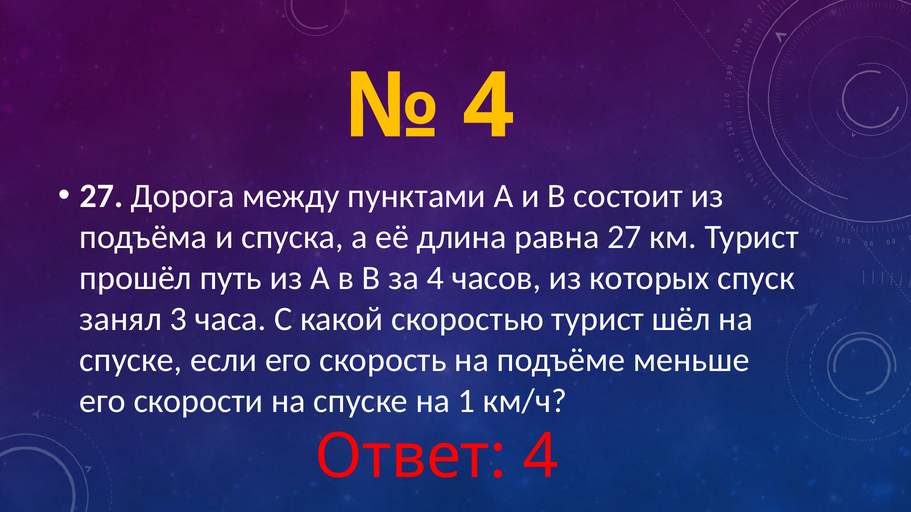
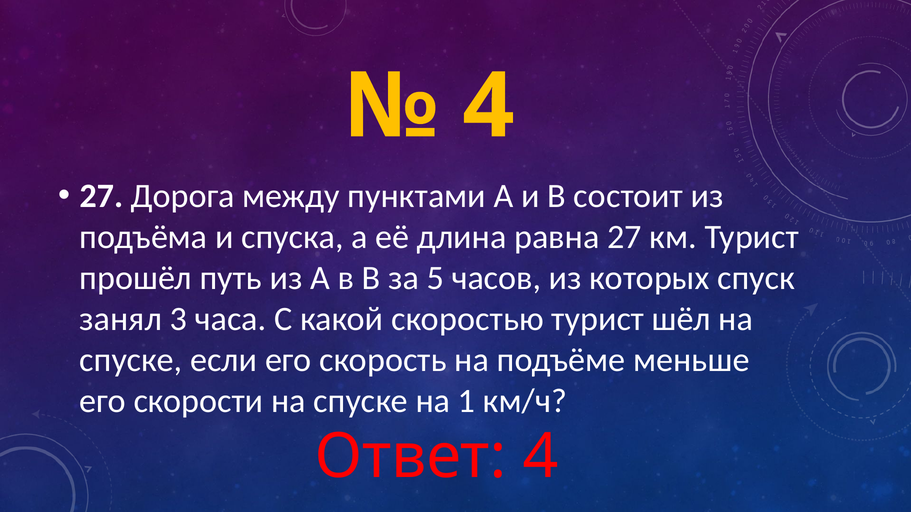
за 4: 4 -> 5
